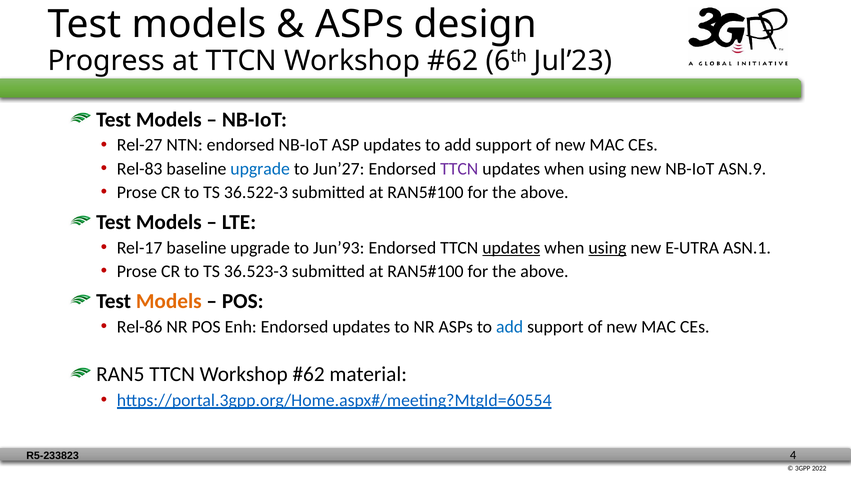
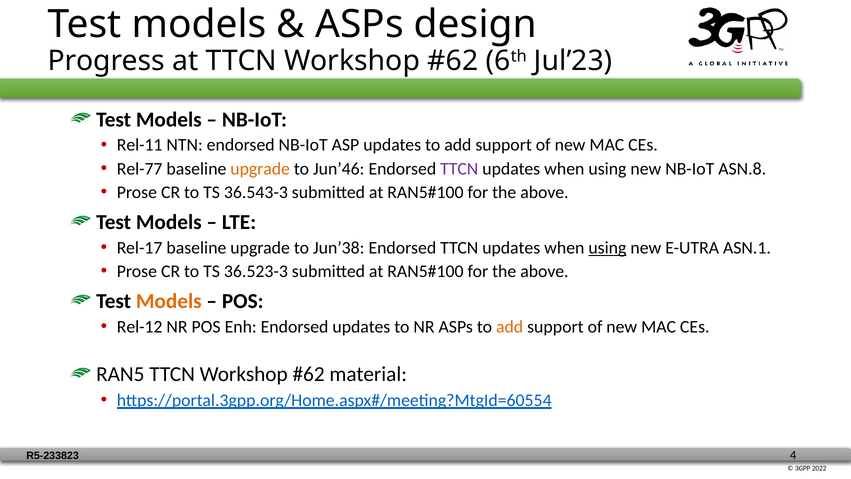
Rel-27: Rel-27 -> Rel-11
Rel-83: Rel-83 -> Rel-77
upgrade at (260, 169) colour: blue -> orange
Jun’27: Jun’27 -> Jun’46
ASN.9: ASN.9 -> ASN.8
36.522-3: 36.522-3 -> 36.543-3
Jun’93: Jun’93 -> Jun’38
updates at (511, 248) underline: present -> none
Rel-86: Rel-86 -> Rel-12
add at (510, 326) colour: blue -> orange
